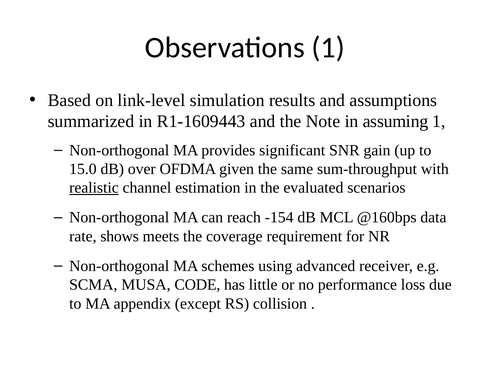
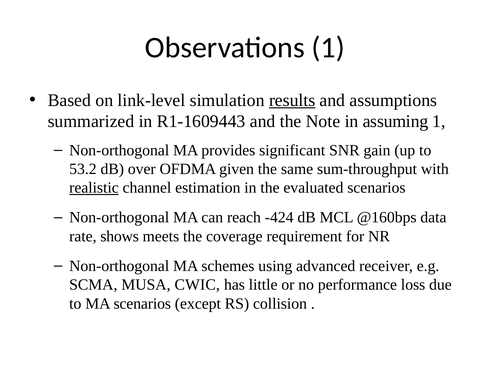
results underline: none -> present
15.0: 15.0 -> 53.2
-154: -154 -> -424
CODE: CODE -> CWIC
MA appendix: appendix -> scenarios
